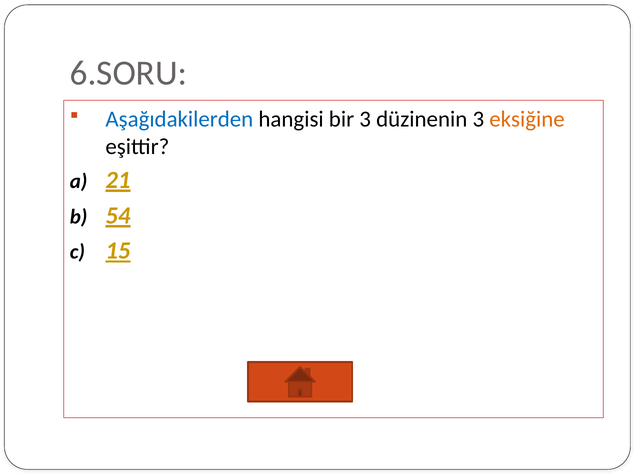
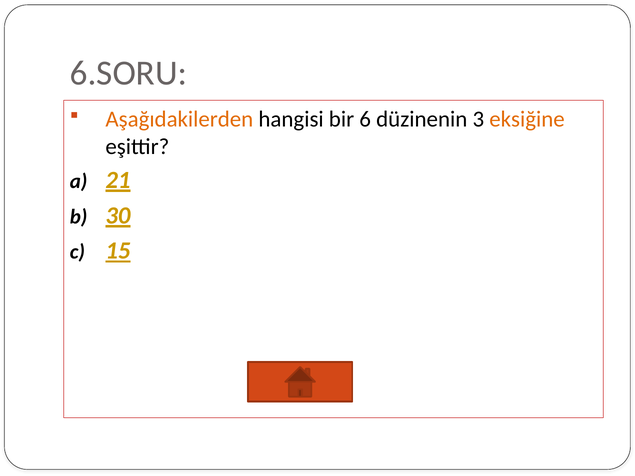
Aşağıdakilerden colour: blue -> orange
bir 3: 3 -> 6
54: 54 -> 30
